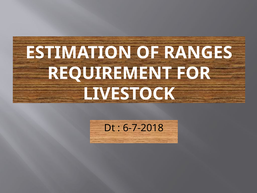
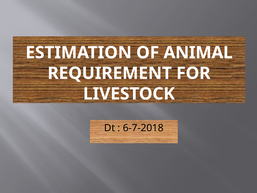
RANGES: RANGES -> ANIMAL
